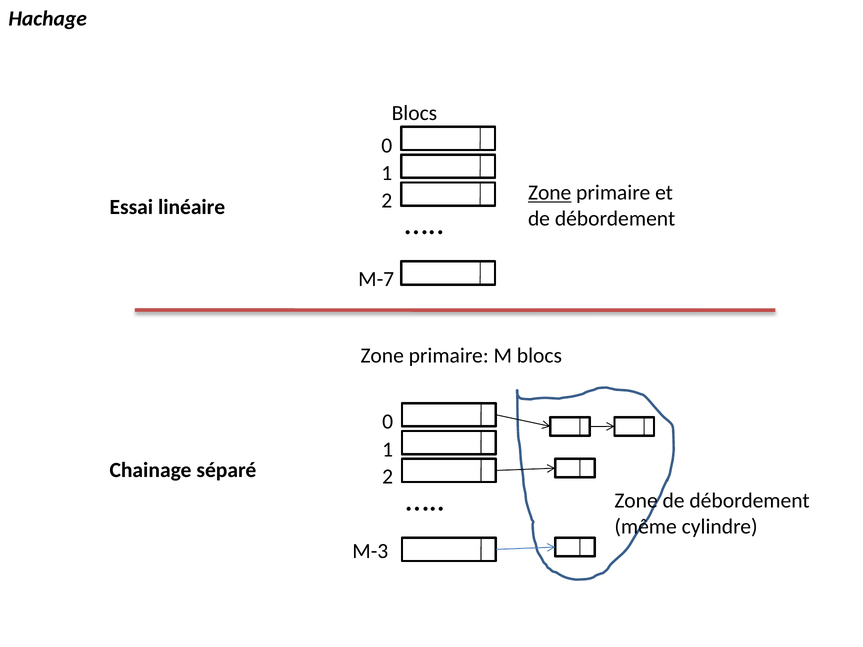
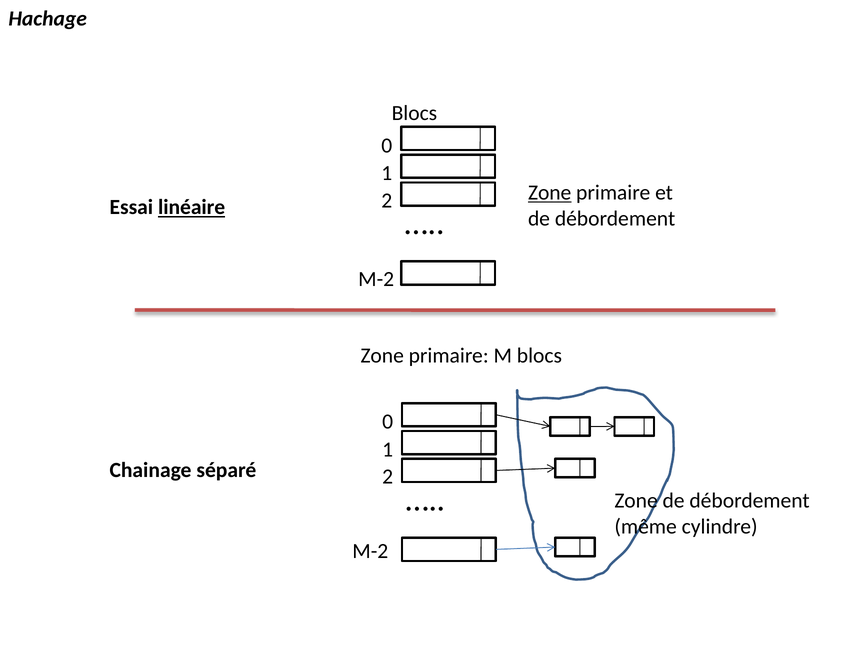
linéaire underline: none -> present
M-7 at (376, 279): M-7 -> M-2
M-3 at (370, 551): M-3 -> M-2
